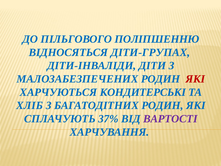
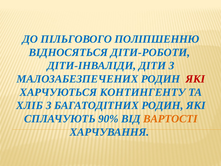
ДІТИ-ГРУПАХ: ДІТИ-ГРУПАХ -> ДІТИ-РОБОТИ
КОНДИТЕРСЬКІ: КОНДИТЕРСЬКІ -> КОНТИНГЕНТУ
37%: 37% -> 90%
ВАРТОСТІ colour: purple -> orange
